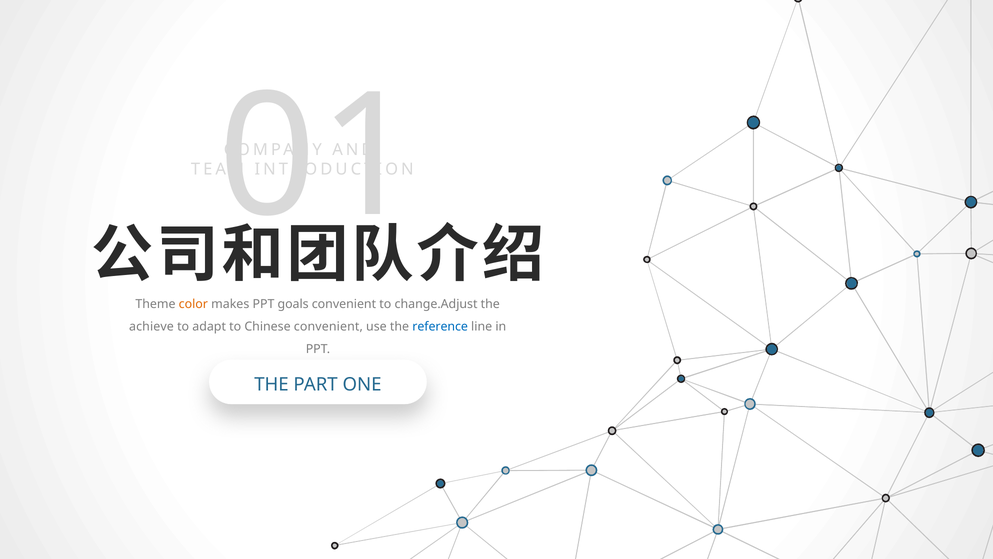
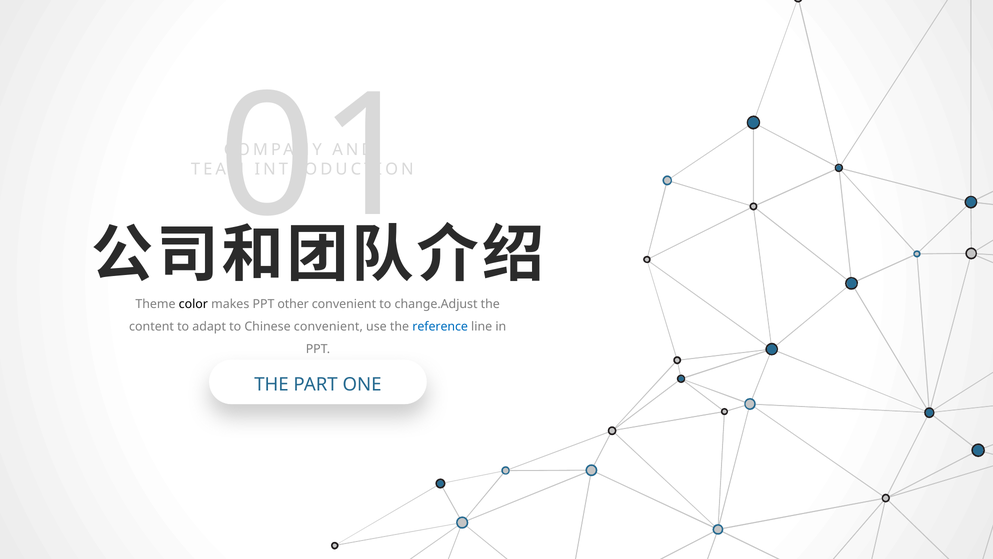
color colour: orange -> black
goals: goals -> other
achieve: achieve -> content
